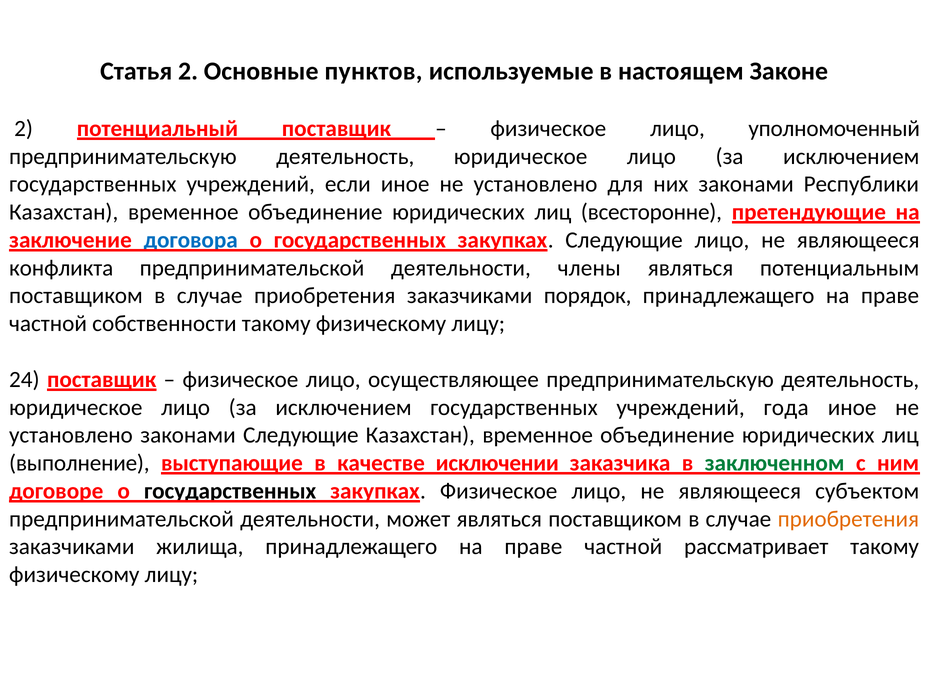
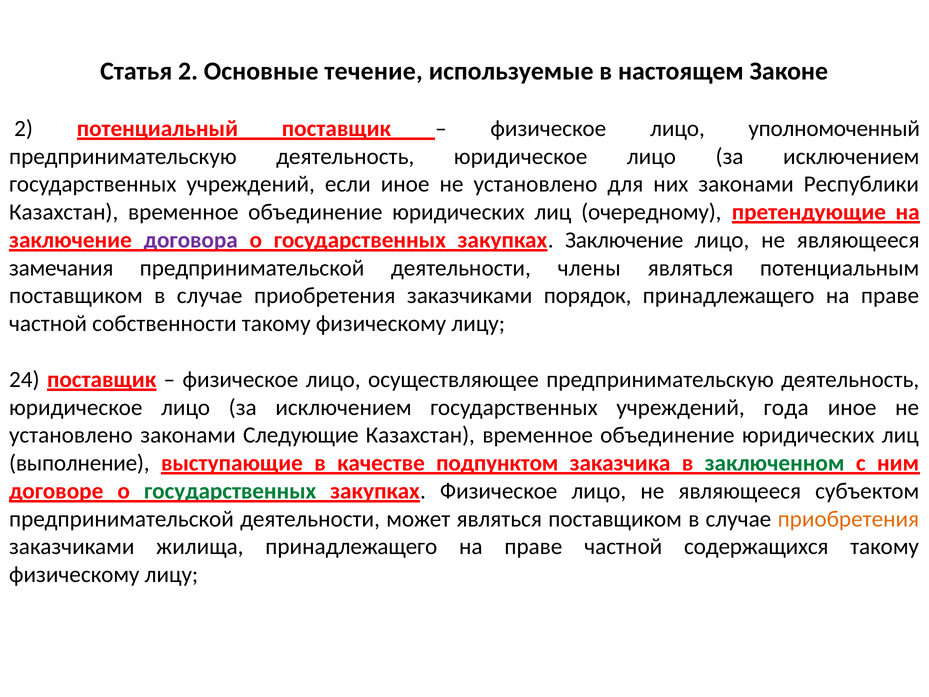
пунктов: пунктов -> течение
всесторонне: всесторонне -> очередному
договора colour: blue -> purple
закупках Следующие: Следующие -> Заключение
конфликта: конфликта -> замечания
исключении: исключении -> подпунктом
государственных at (230, 491) colour: black -> green
рассматривает: рассматривает -> содержащихся
